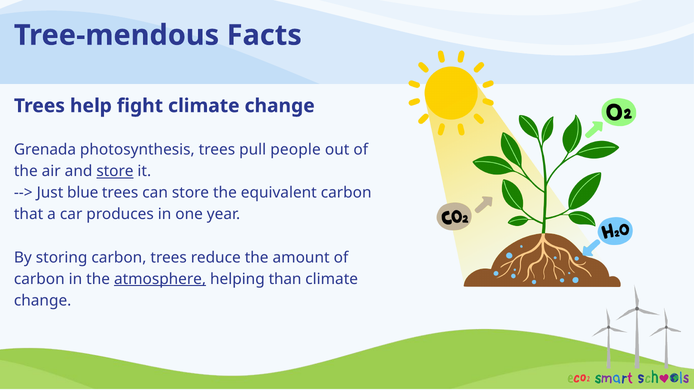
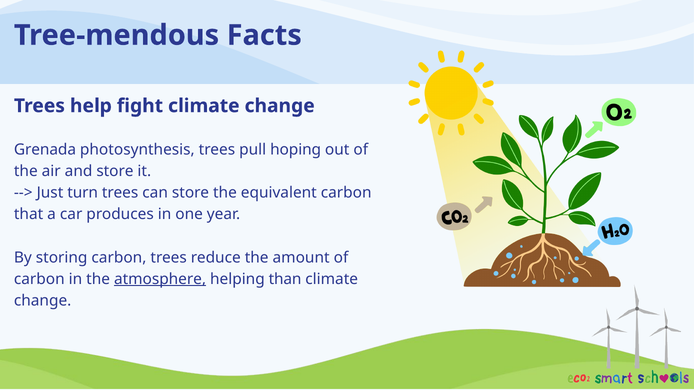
people: people -> hoping
store at (115, 171) underline: present -> none
blue: blue -> turn
